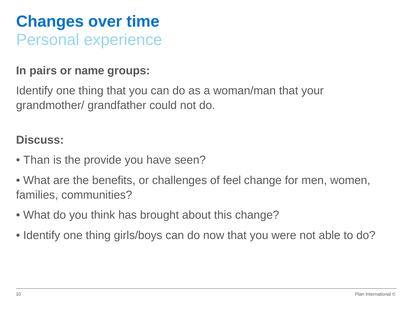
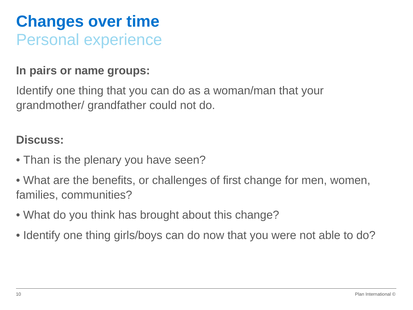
provide: provide -> plenary
feel: feel -> first
